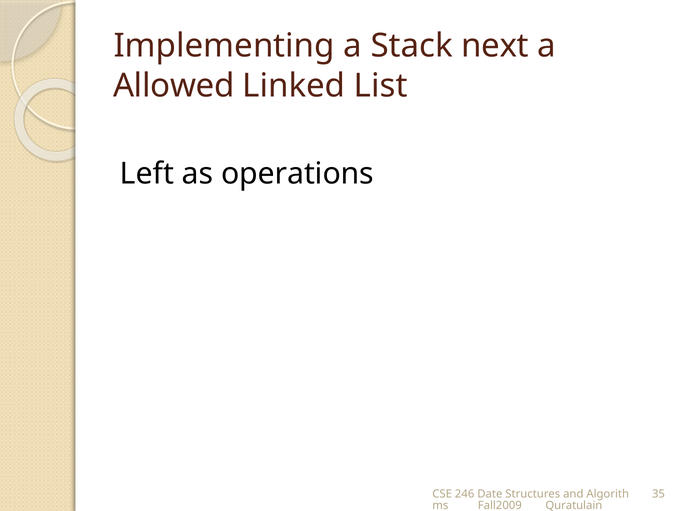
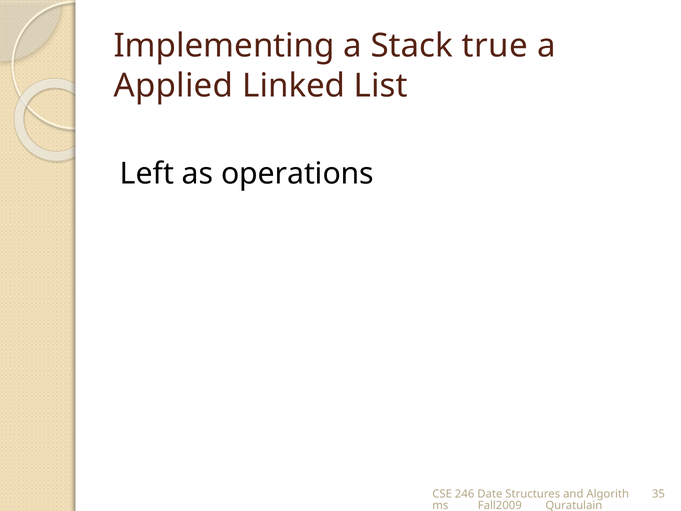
next: next -> true
Allowed: Allowed -> Applied
